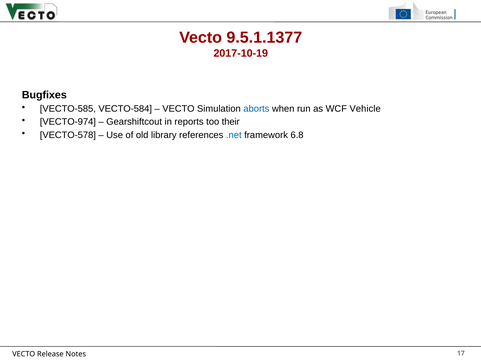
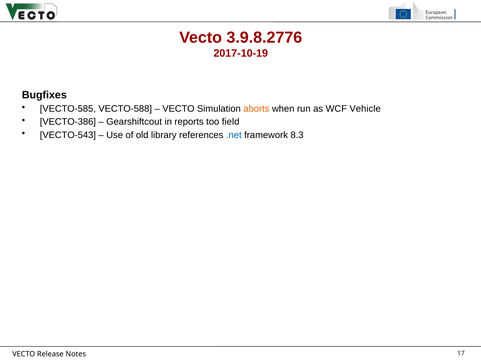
9.5.1.1377: 9.5.1.1377 -> 3.9.8.2776
VECTO-584: VECTO-584 -> VECTO-588
aborts colour: blue -> orange
VECTO-974: VECTO-974 -> VECTO-386
their: their -> field
VECTO-578: VECTO-578 -> VECTO-543
6.8: 6.8 -> 8.3
